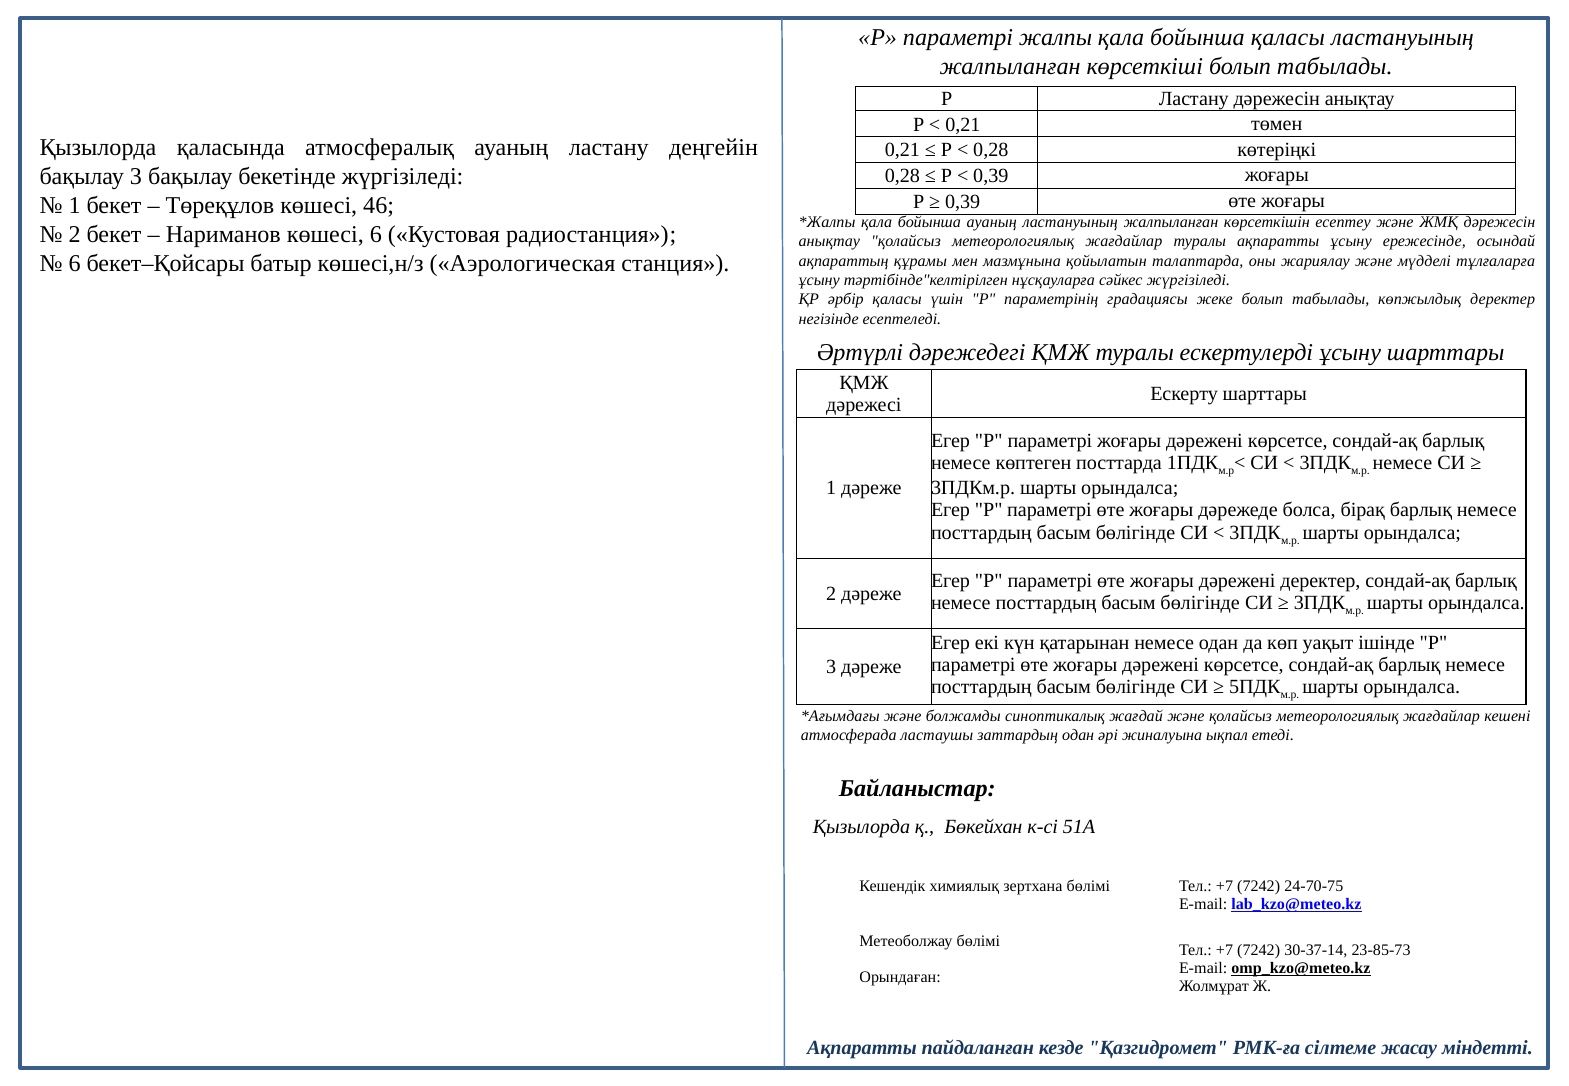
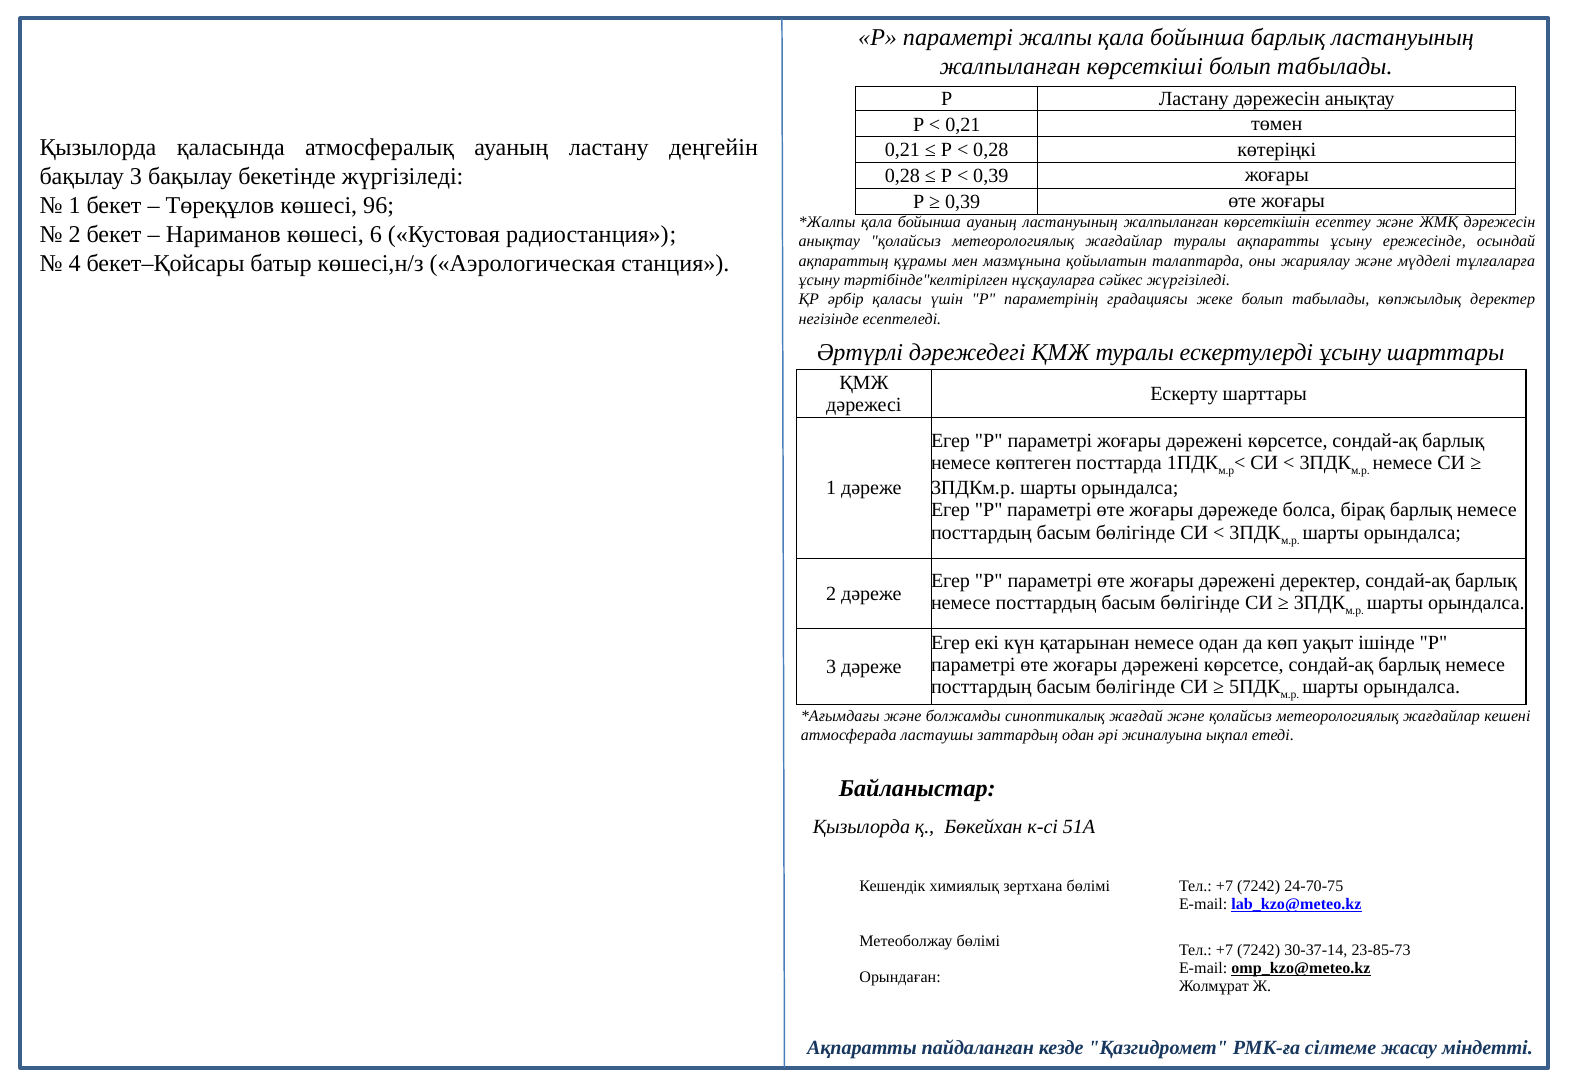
бойынша қаласы: қаласы -> барлық
46: 46 -> 96
6 at (75, 263): 6 -> 4
